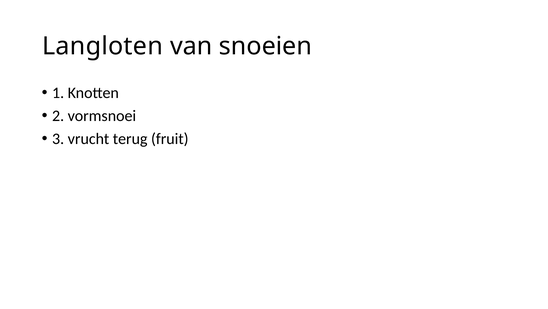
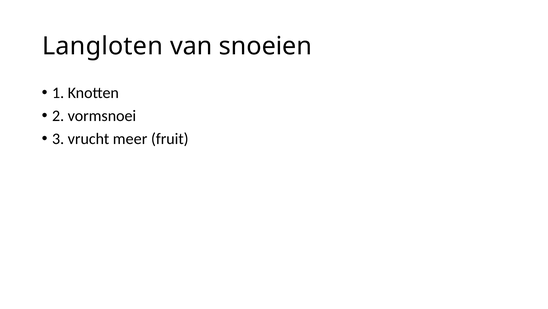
terug: terug -> meer
